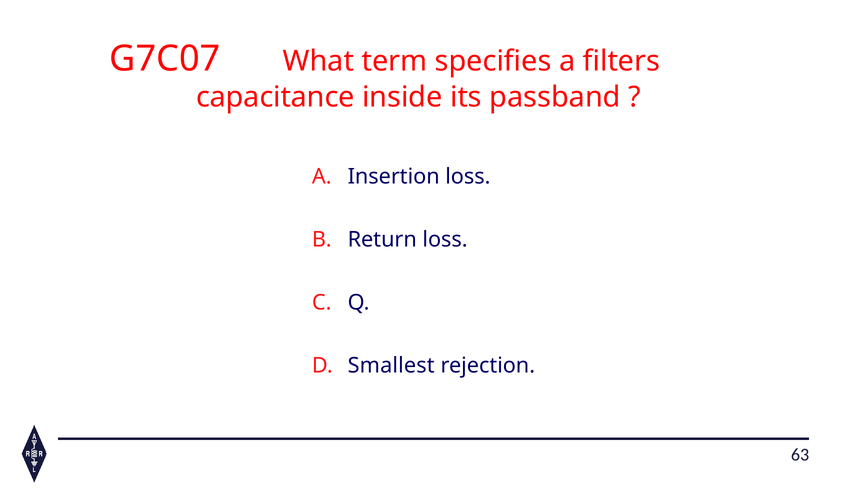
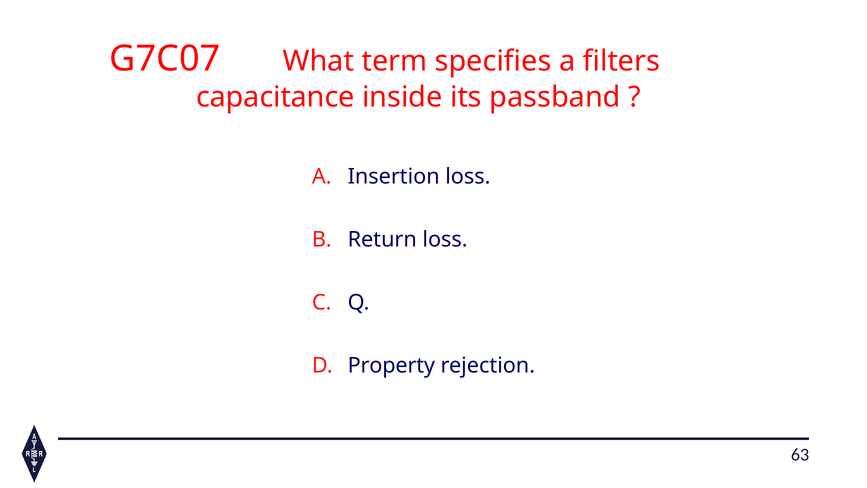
Smallest: Smallest -> Property
